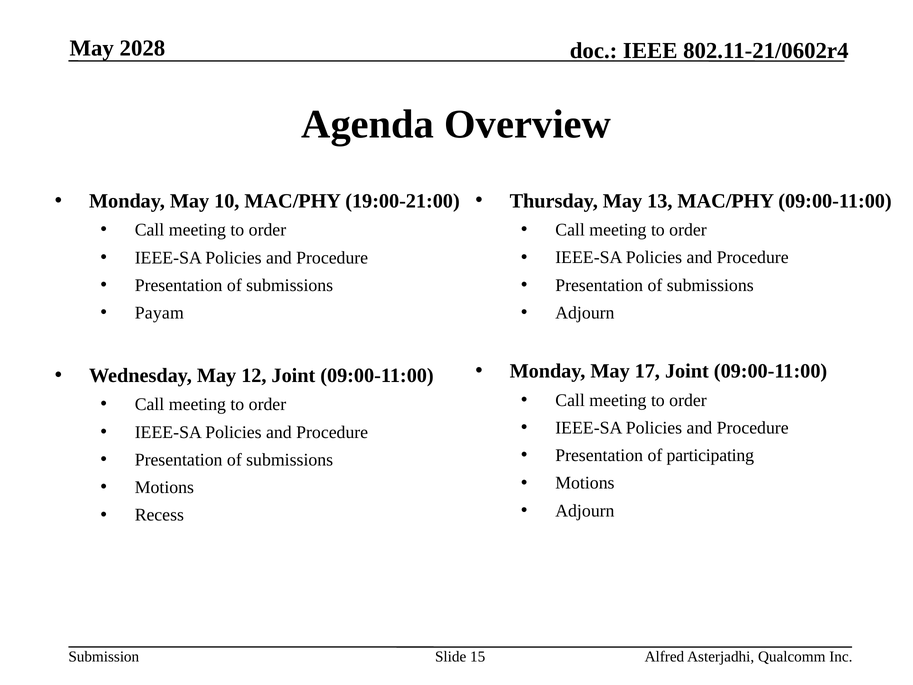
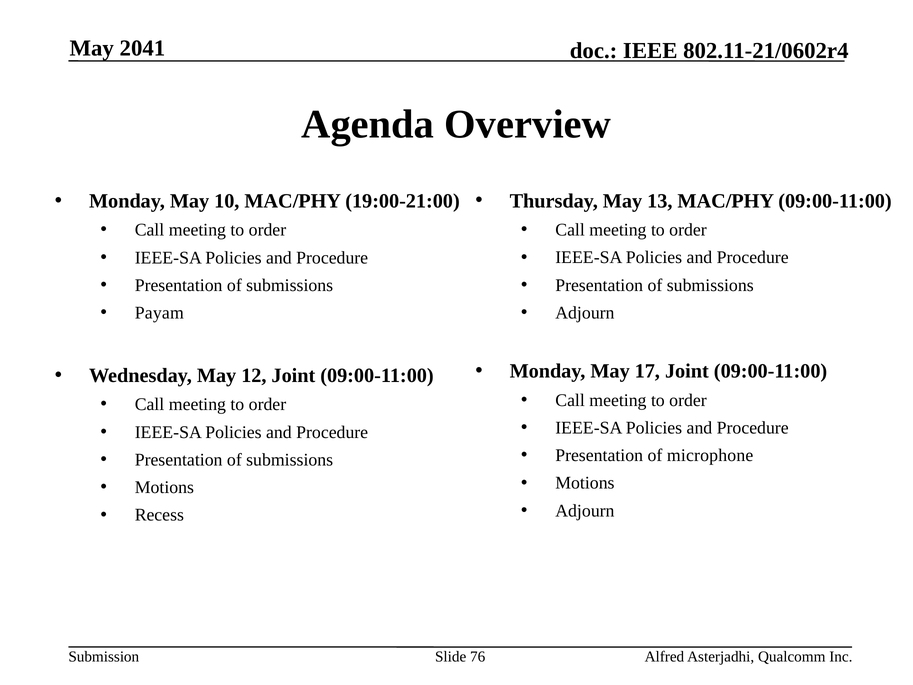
2028: 2028 -> 2041
participating: participating -> microphone
15: 15 -> 76
